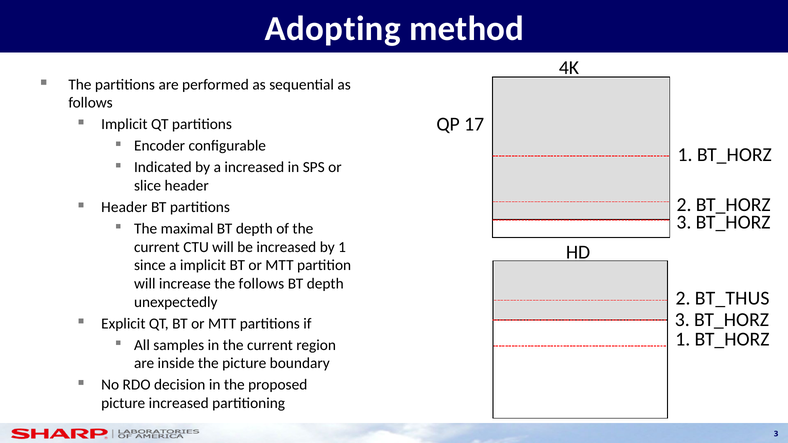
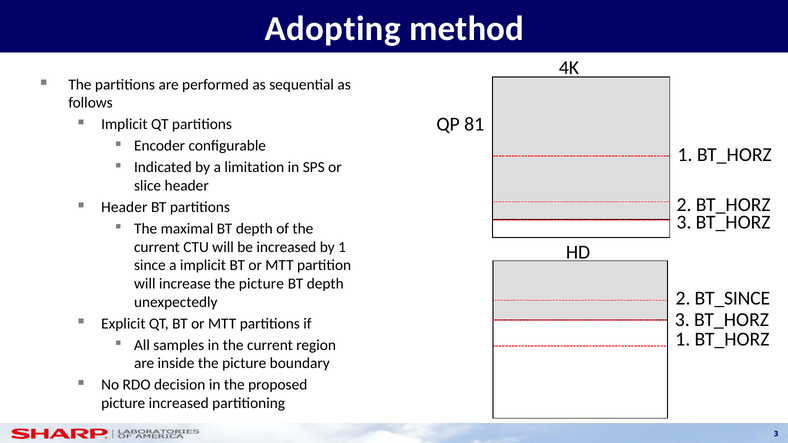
17: 17 -> 81
a increased: increased -> limitation
increase the follows: follows -> picture
BT_THUS: BT_THUS -> BT_SINCE
